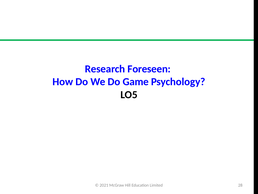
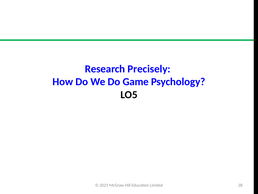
Foreseen: Foreseen -> Precisely
